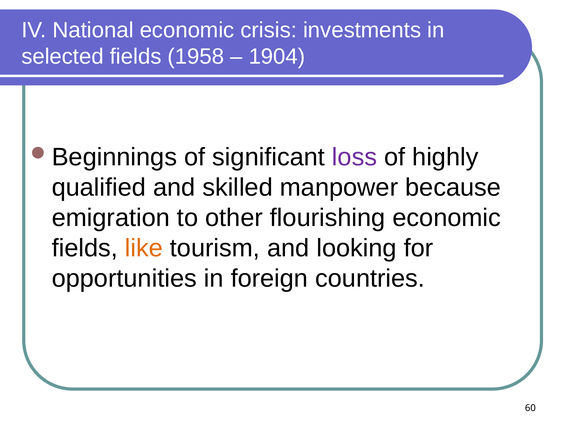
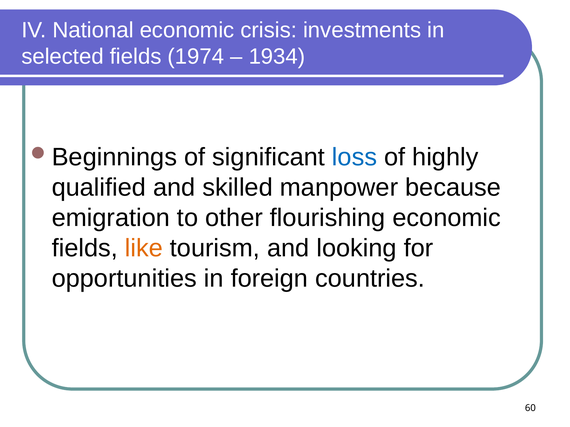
1958: 1958 -> 1974
1904: 1904 -> 1934
loss colour: purple -> blue
